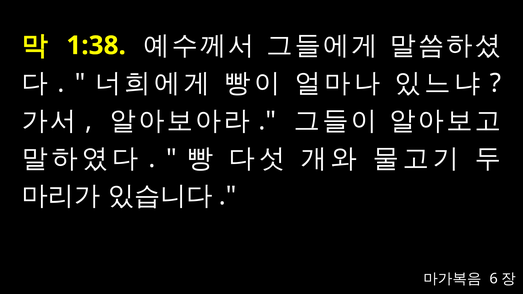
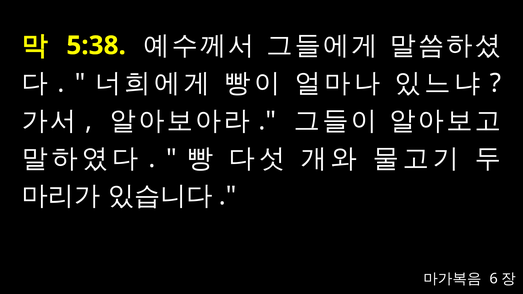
1:38: 1:38 -> 5:38
